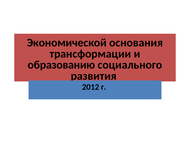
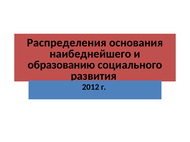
Экономической: Экономической -> Распределения
трансформации: трансформации -> наибеднейшего
